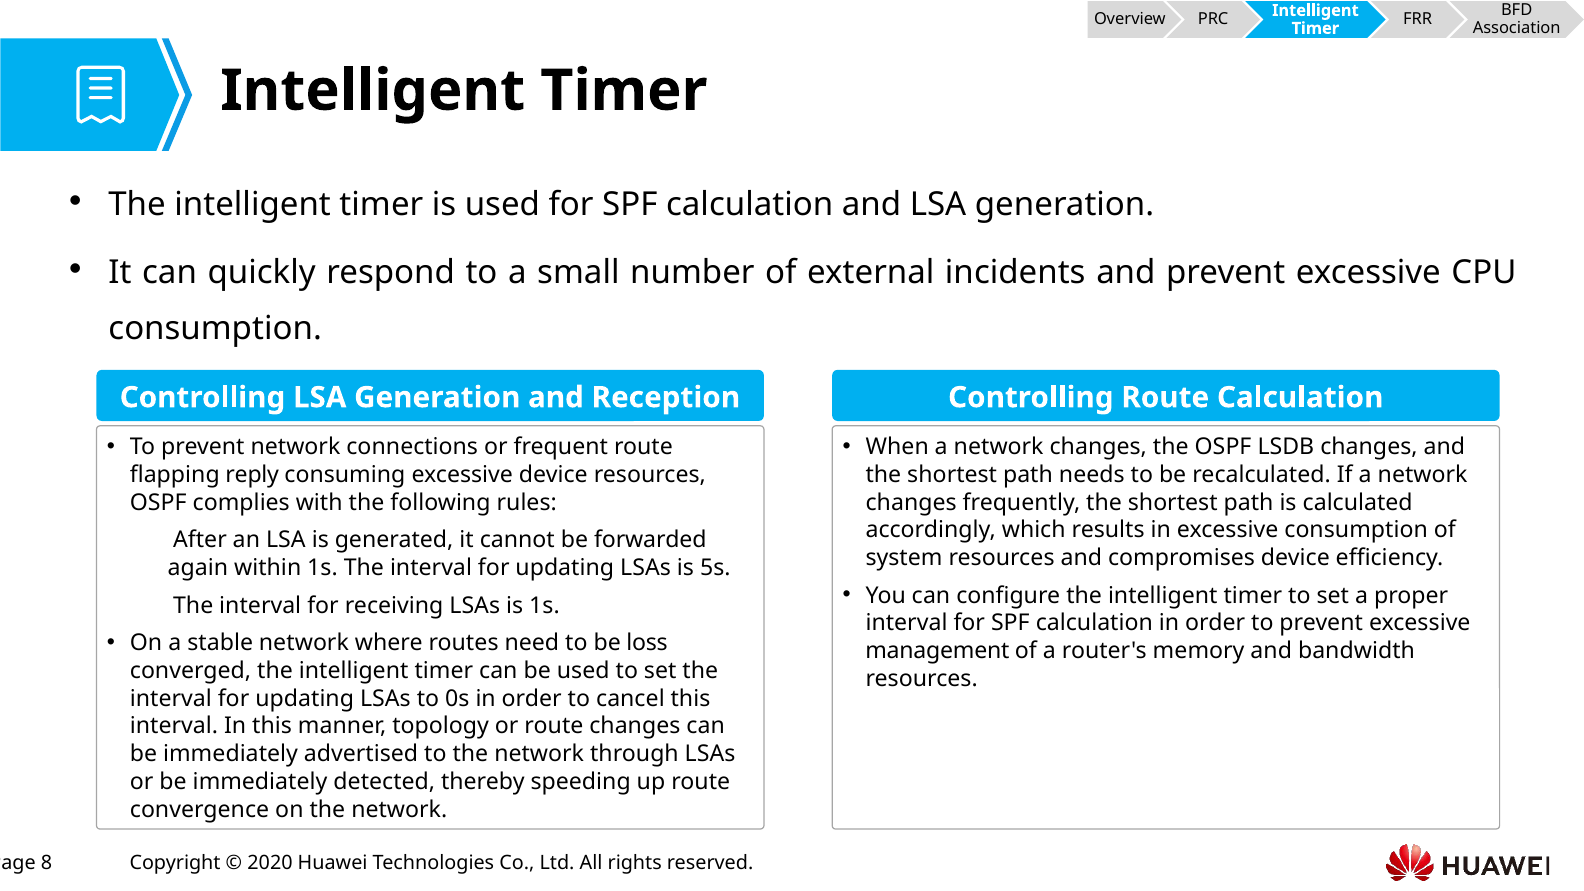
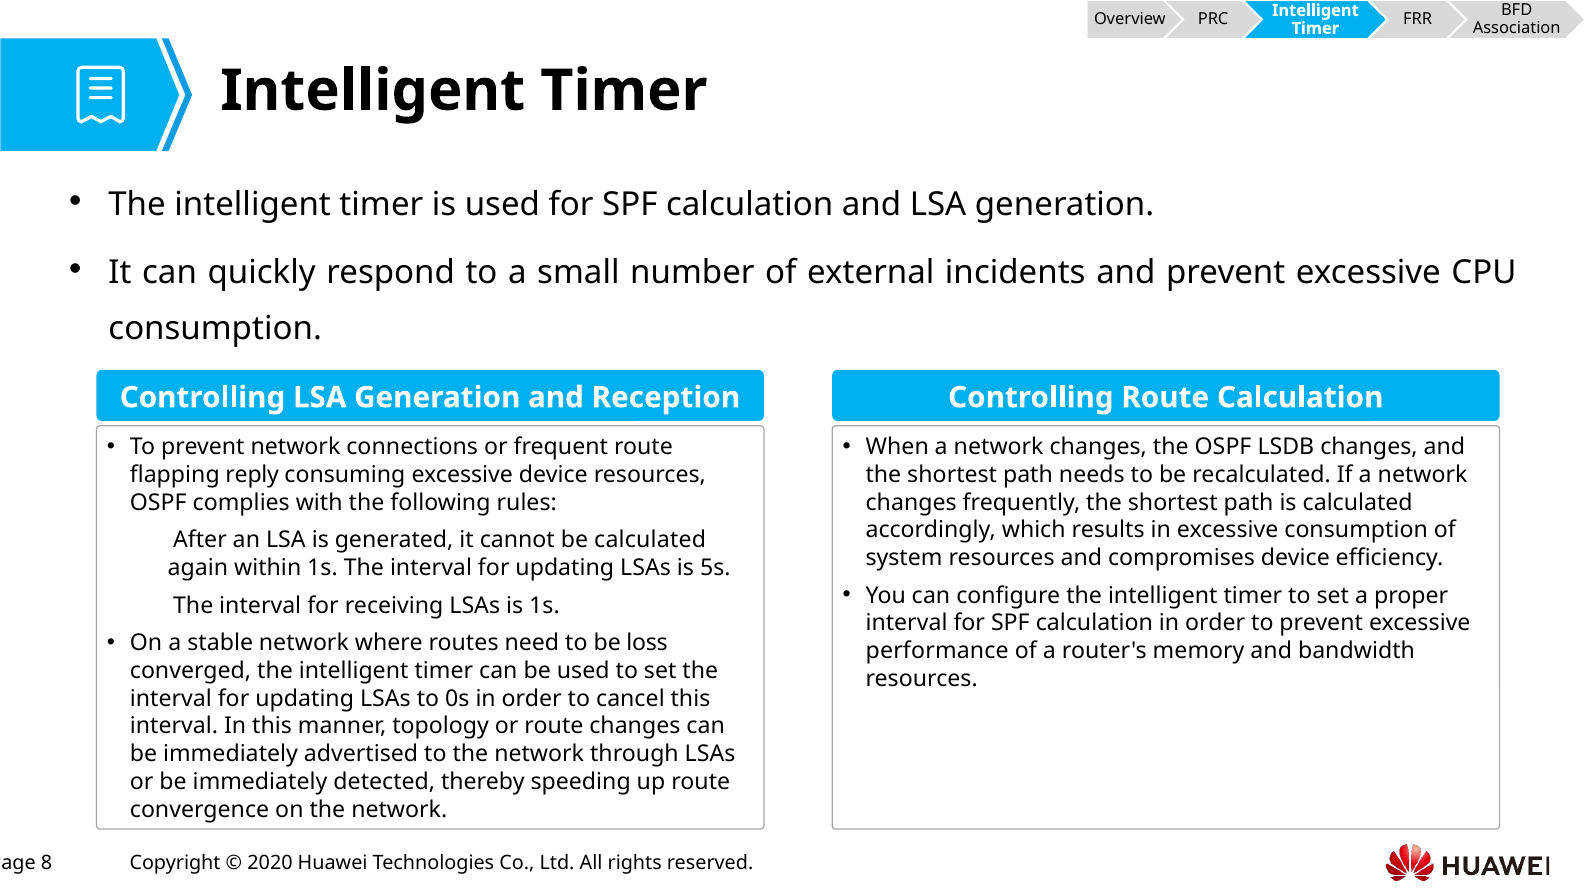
be forwarded: forwarded -> calculated
management: management -> performance
